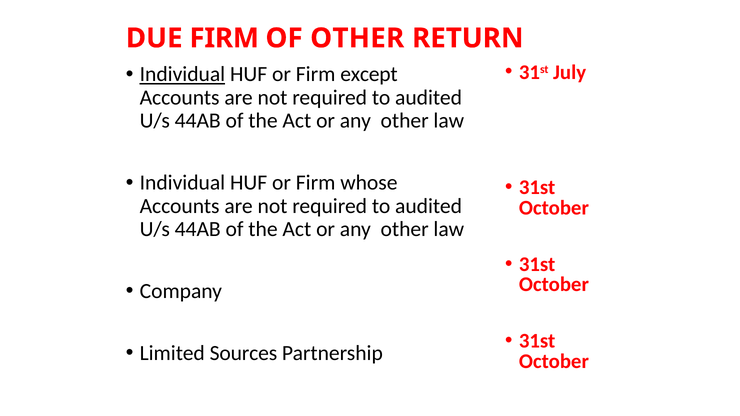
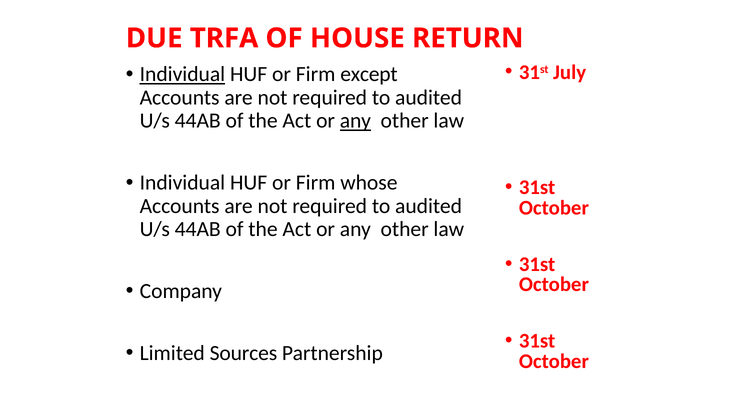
DUE FIRM: FIRM -> TRFA
OF OTHER: OTHER -> HOUSE
any at (355, 121) underline: none -> present
